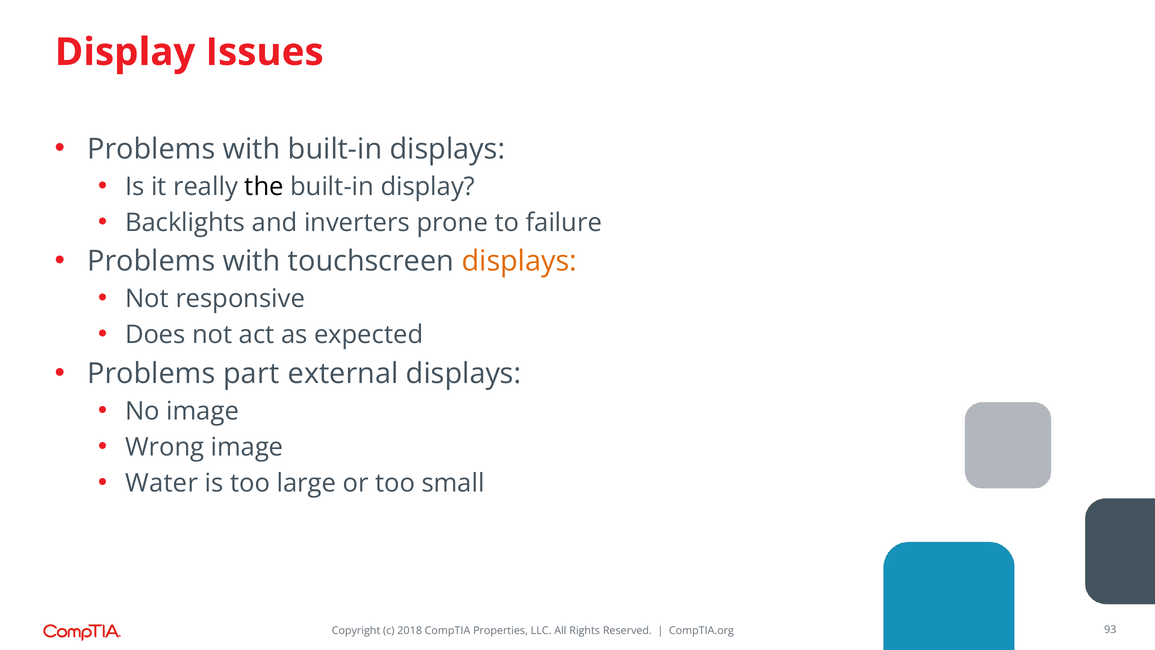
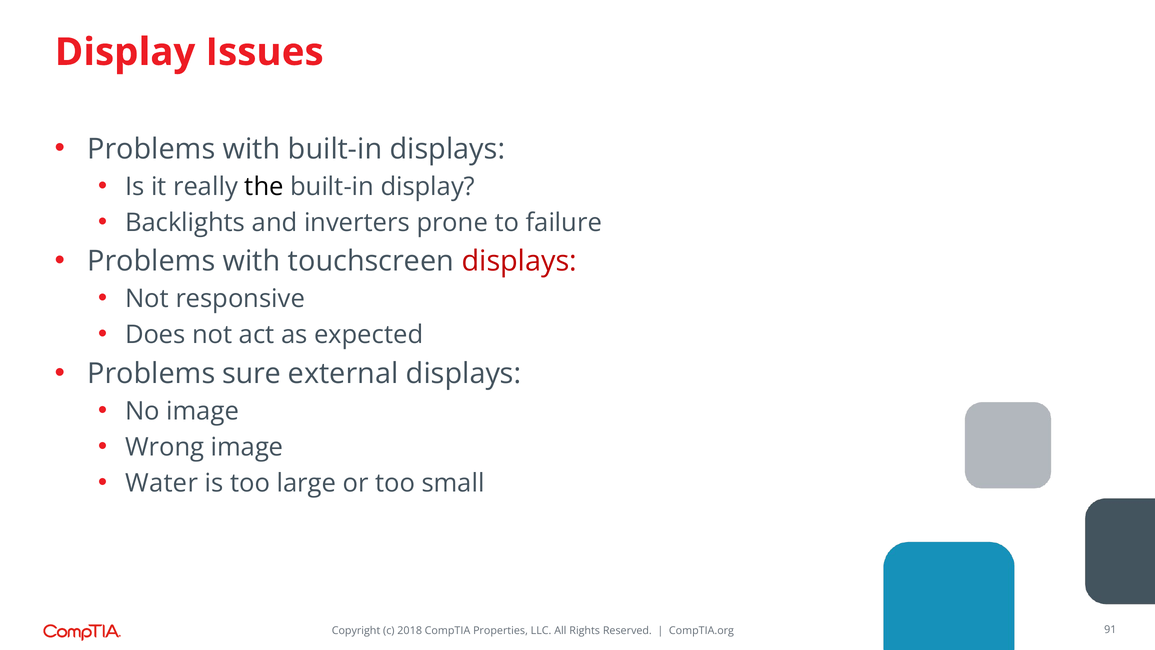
displays at (519, 261) colour: orange -> red
part: part -> sure
93: 93 -> 91
